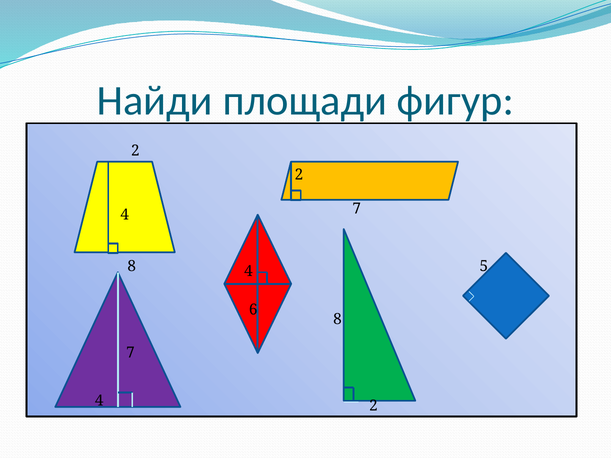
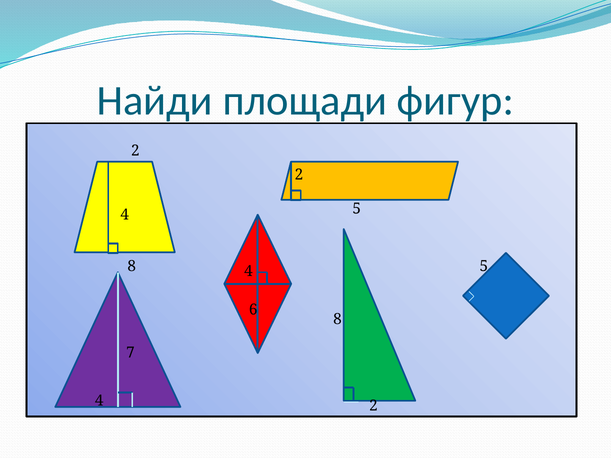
4 7: 7 -> 5
